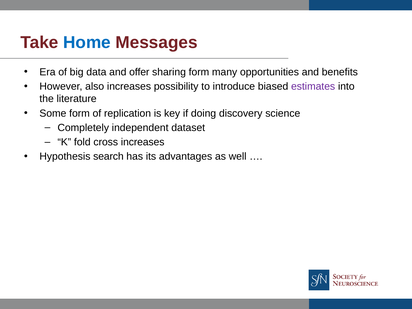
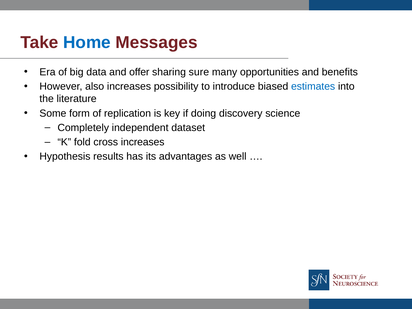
sharing form: form -> sure
estimates colour: purple -> blue
search: search -> results
